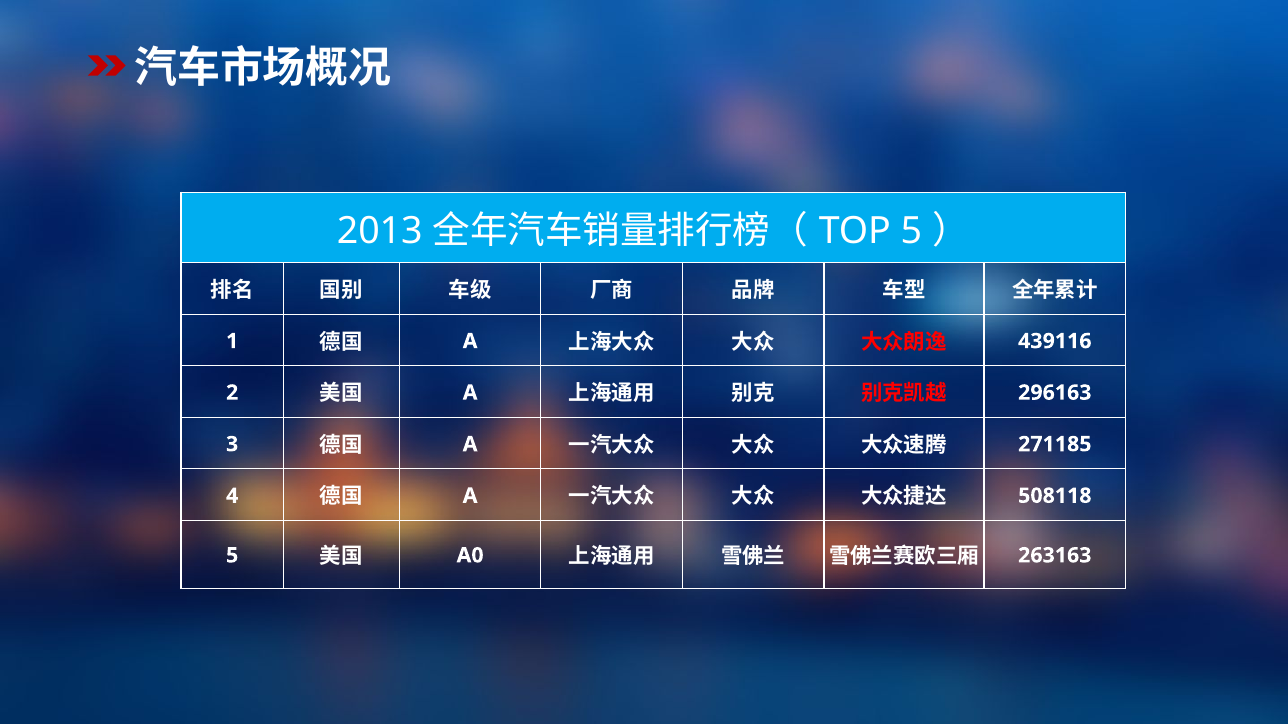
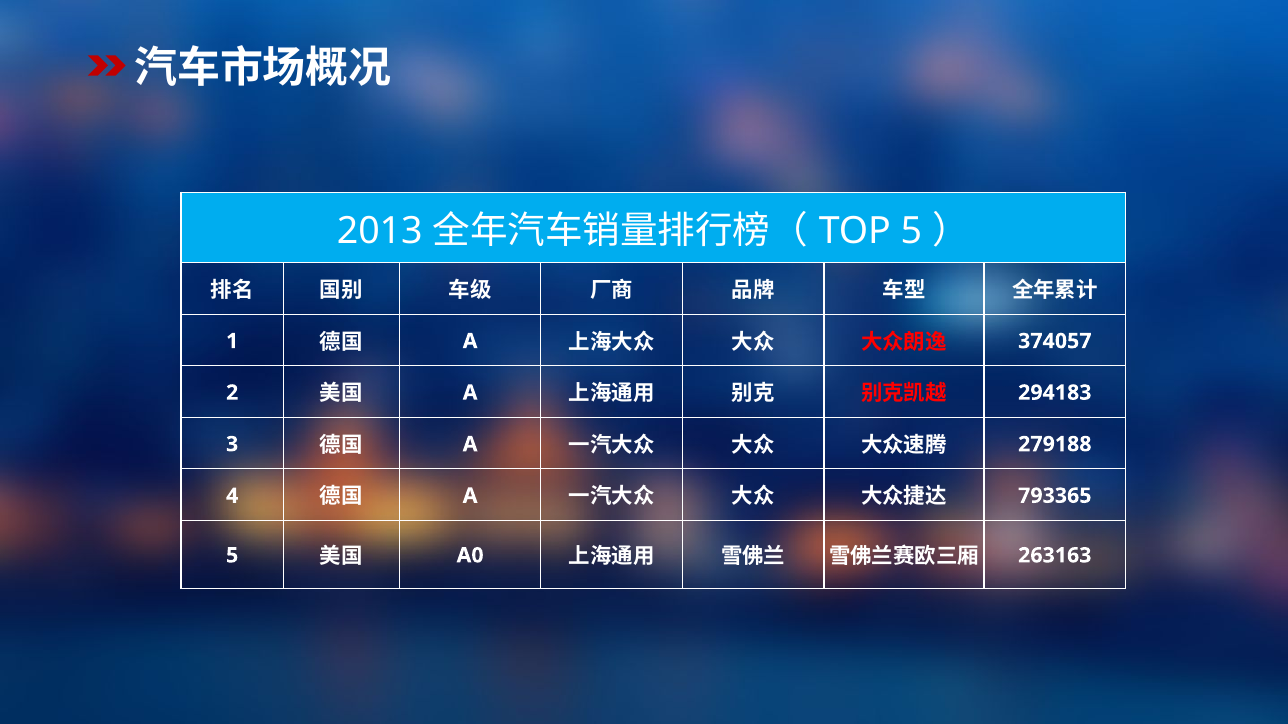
439116: 439116 -> 374057
296163: 296163 -> 294183
271185: 271185 -> 279188
508118: 508118 -> 793365
